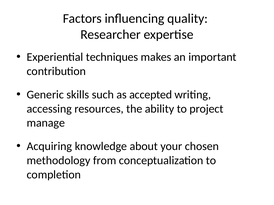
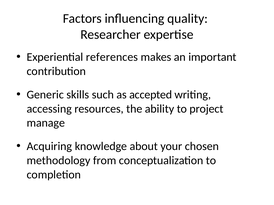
techniques: techniques -> references
